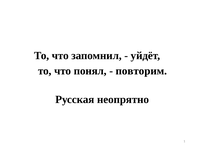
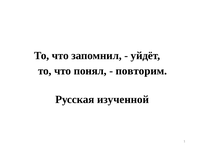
неопрятно: неопрятно -> изученной
